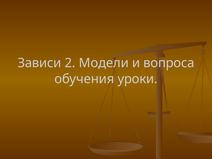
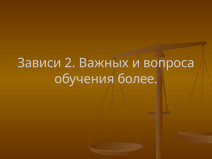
Модели: Модели -> Важных
уроки: уроки -> более
